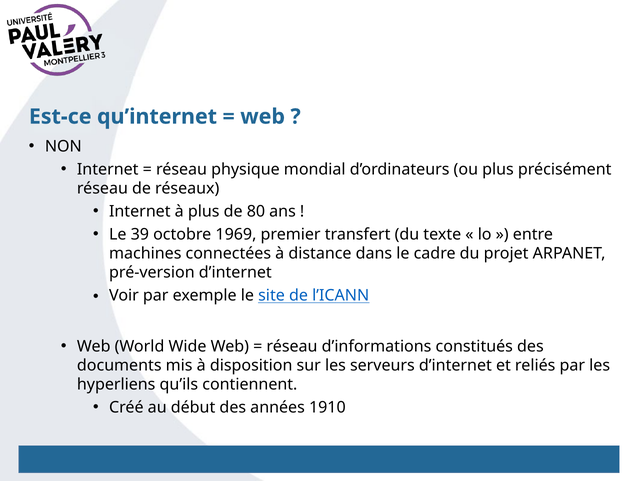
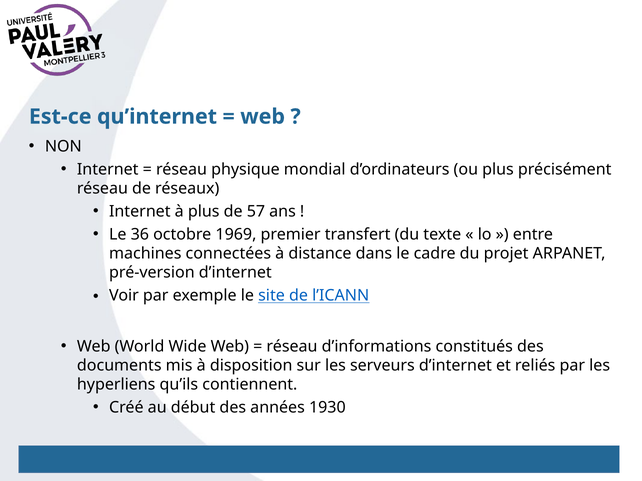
80: 80 -> 57
39: 39 -> 36
1910: 1910 -> 1930
